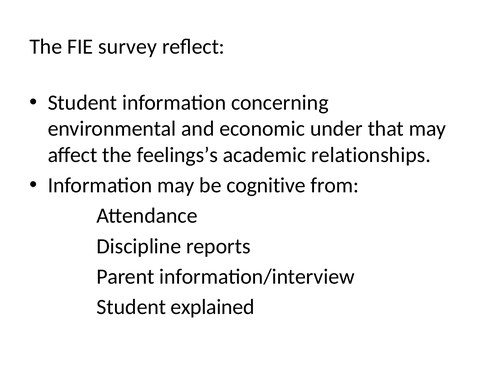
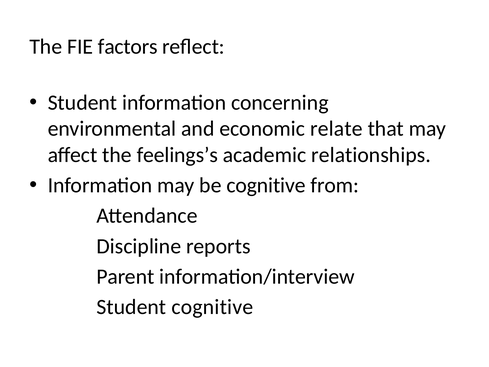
survey: survey -> factors
under: under -> relate
Student explained: explained -> cognitive
